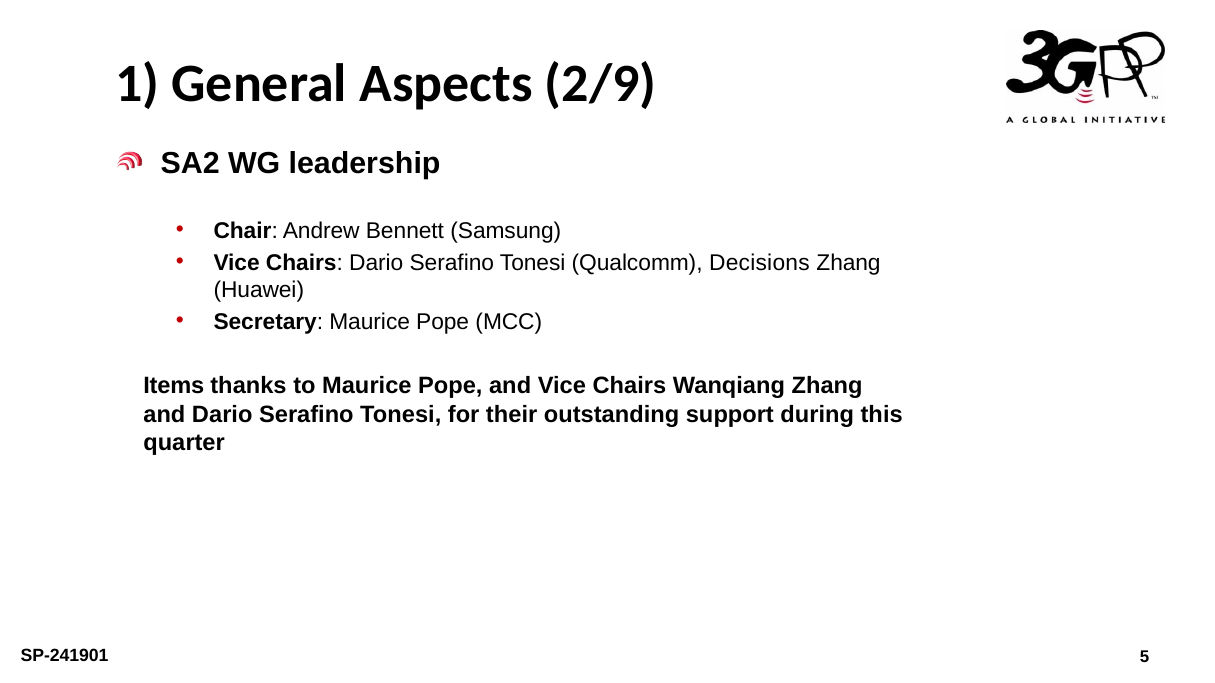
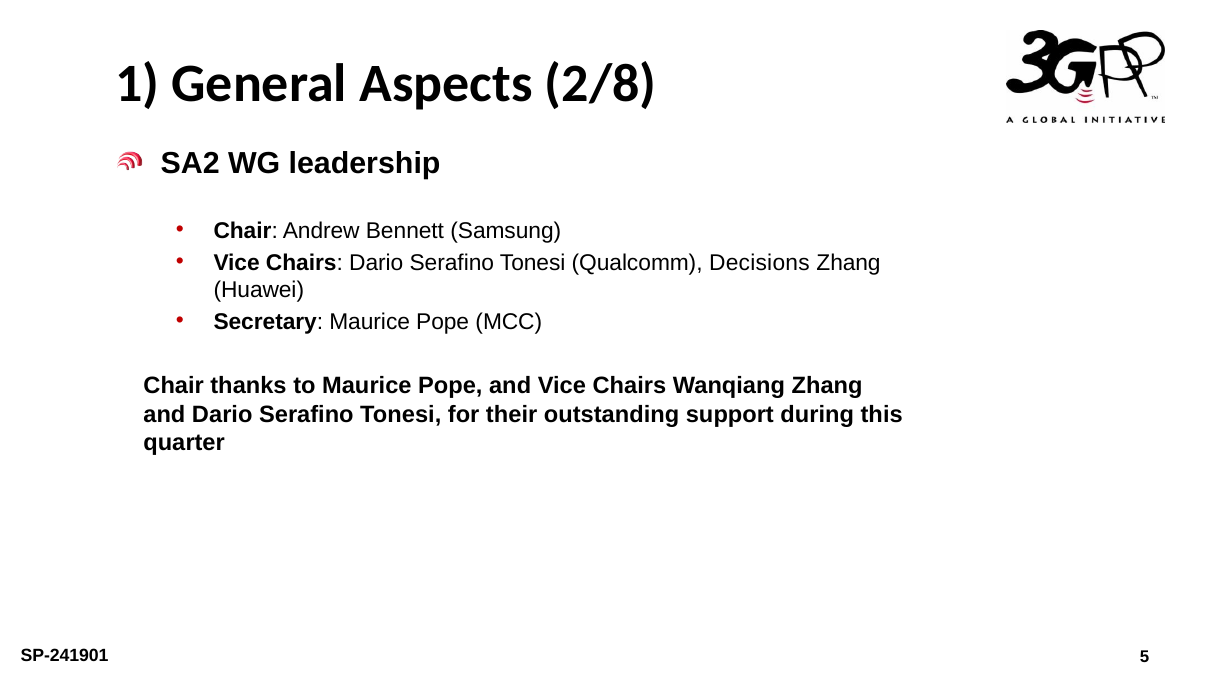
2/9: 2/9 -> 2/8
Items at (174, 386): Items -> Chair
